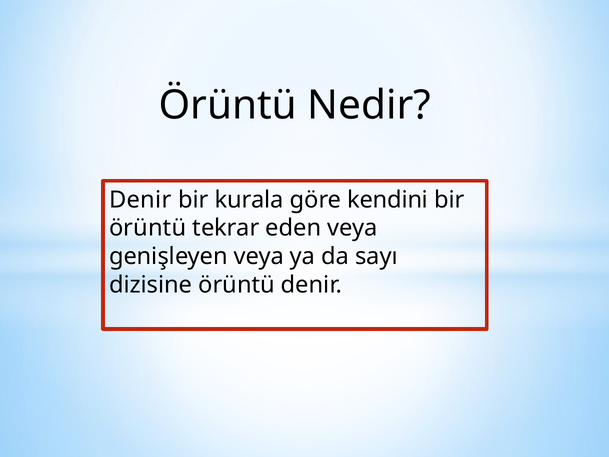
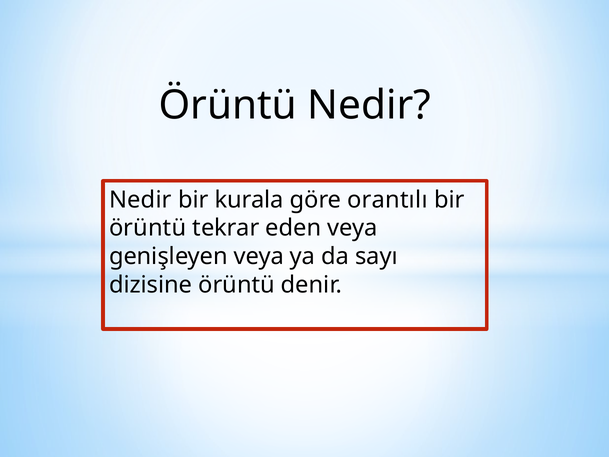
Denir at (140, 200): Denir -> Nedir
kendini: kendini -> orantılı
